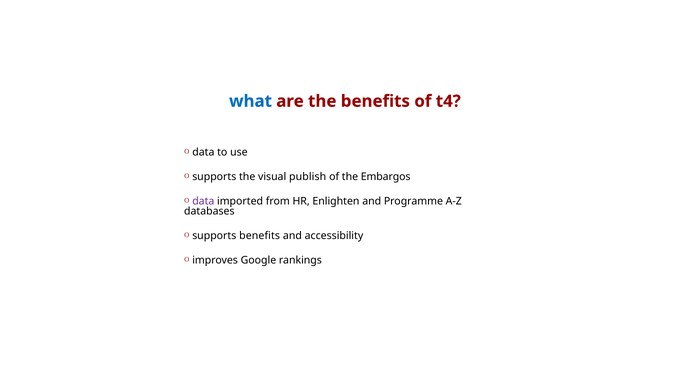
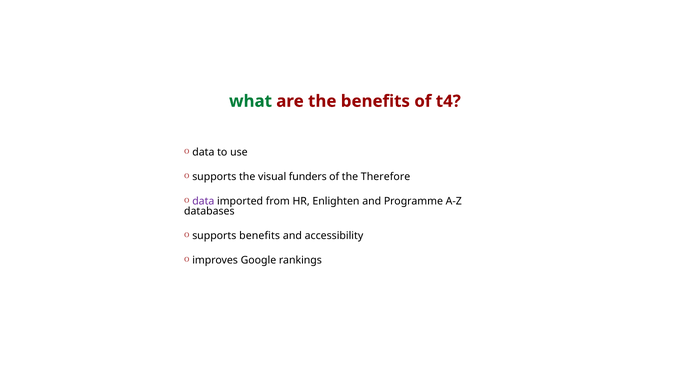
what colour: blue -> green
publish: publish -> funders
Embargos: Embargos -> Therefore
